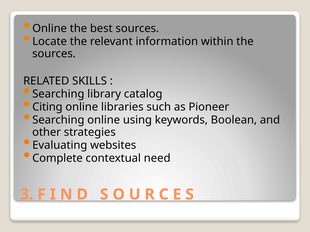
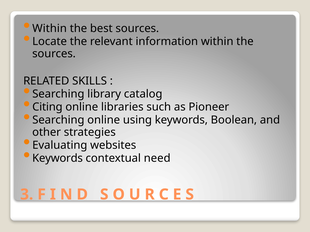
Online at (50, 29): Online -> Within
Complete at (57, 158): Complete -> Keywords
